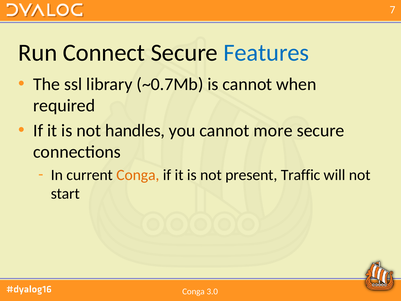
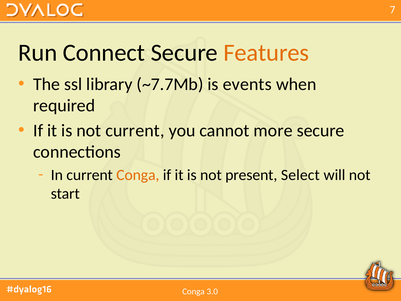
Features colour: blue -> orange
~0.7Mb: ~0.7Mb -> ~7.7Mb
is cannot: cannot -> events
not handles: handles -> current
Traffic: Traffic -> Select
